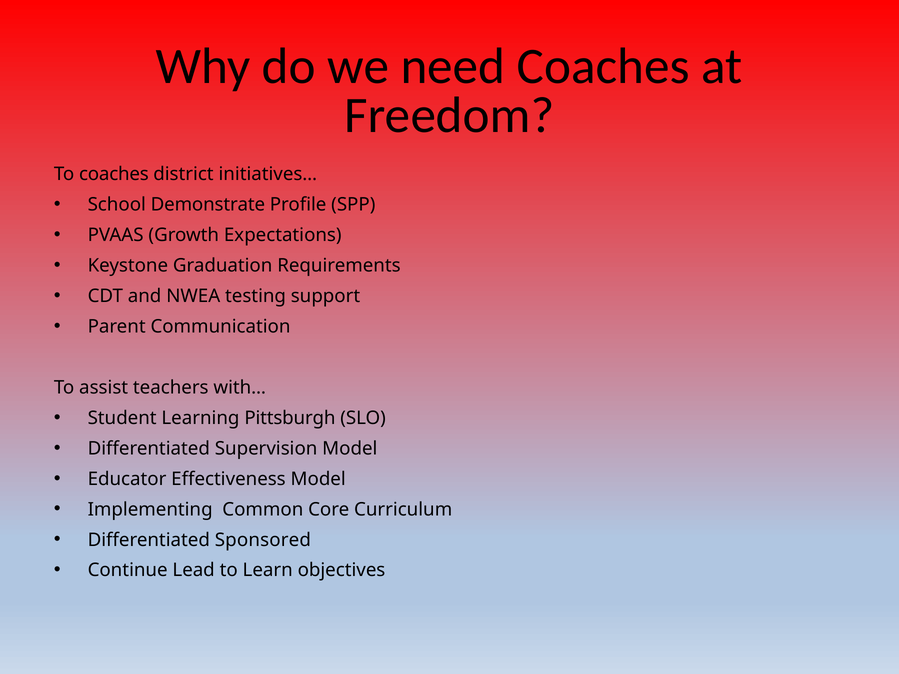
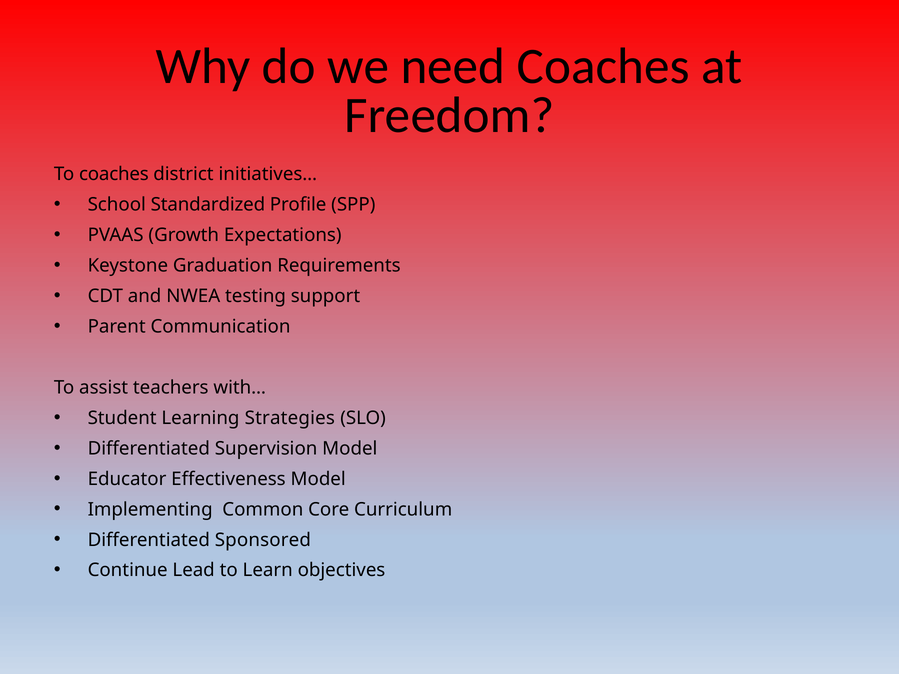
Demonstrate: Demonstrate -> Standardized
Pittsburgh: Pittsburgh -> Strategies
